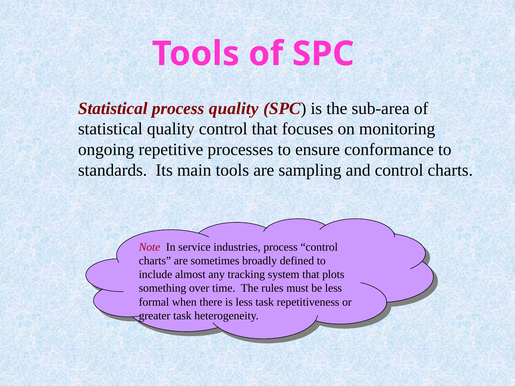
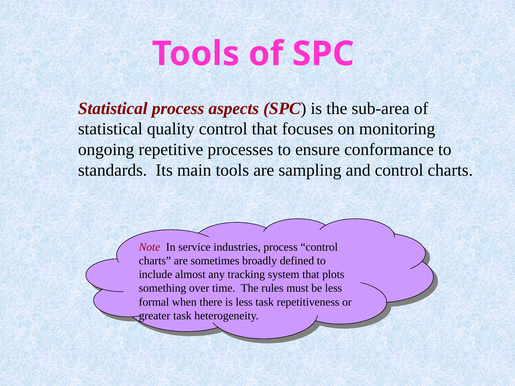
process quality: quality -> aspects
